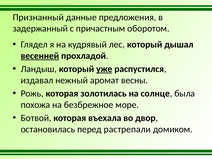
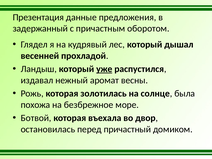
Признанный: Признанный -> Презентация
весенней underline: present -> none
растрепали: растрепали -> причастный
